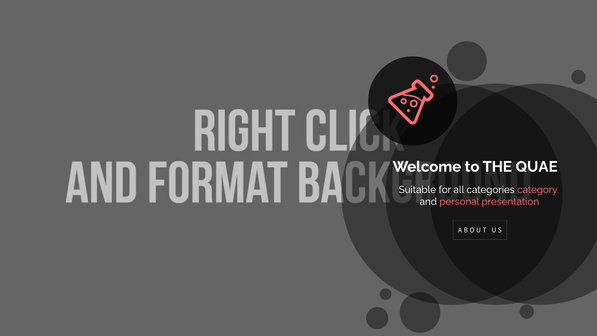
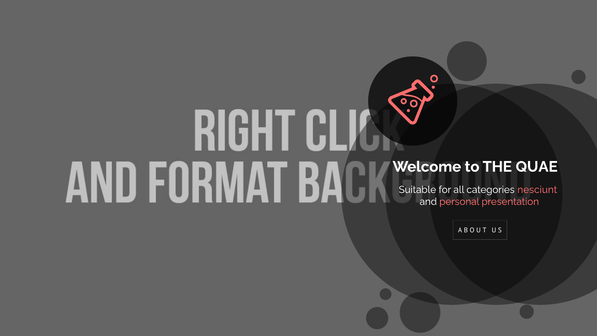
category: category -> nesciunt
